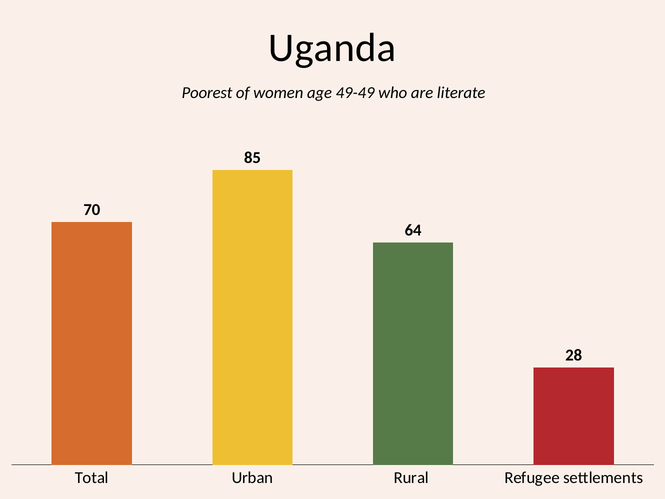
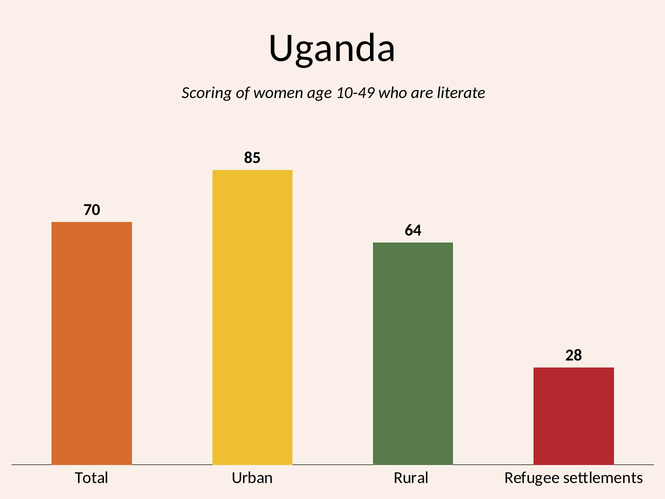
Poorest: Poorest -> Scoring
49-49: 49-49 -> 10-49
